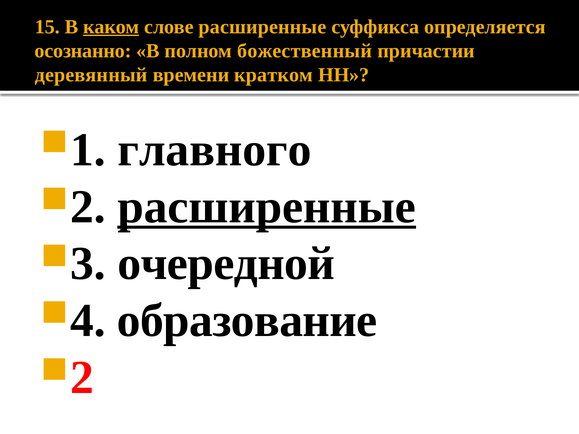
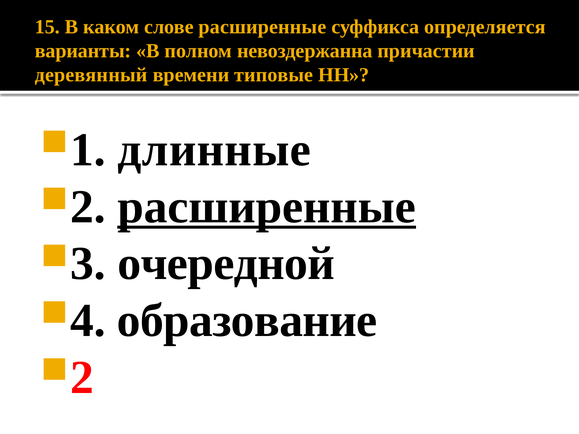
каком underline: present -> none
осознанно: осознанно -> варианты
божественный: божественный -> невоздержанна
кратком: кратком -> типовые
главного: главного -> длинные
